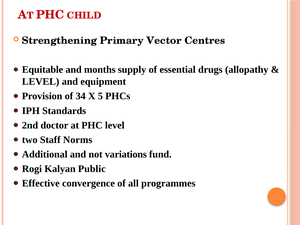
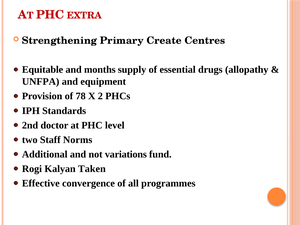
CHILD: CHILD -> EXTRA
Vector: Vector -> Create
LEVEL at (41, 82): LEVEL -> UNFPA
34: 34 -> 78
5: 5 -> 2
Public: Public -> Taken
